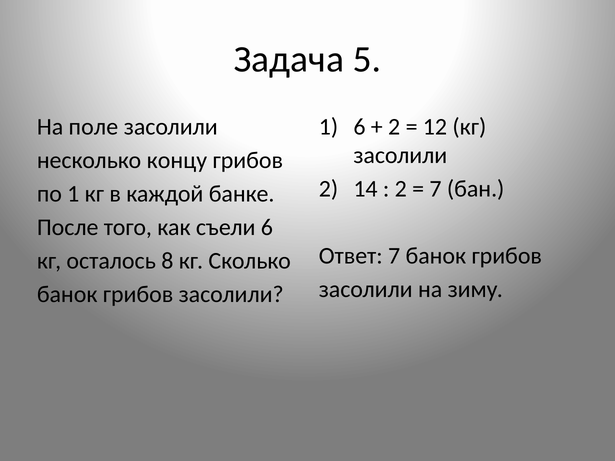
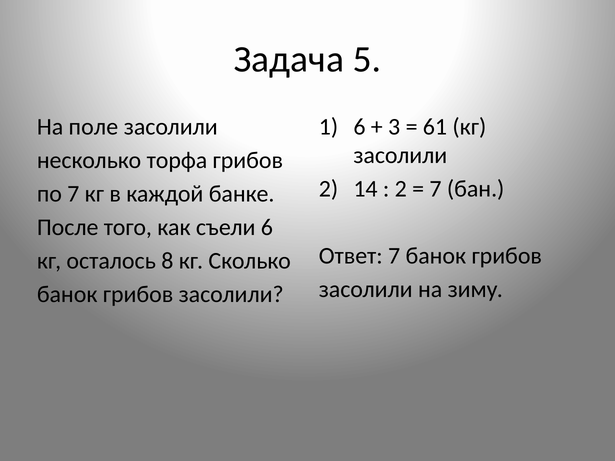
2 at (394, 127): 2 -> 3
12: 12 -> 61
концу: концу -> торфа
по 1: 1 -> 7
